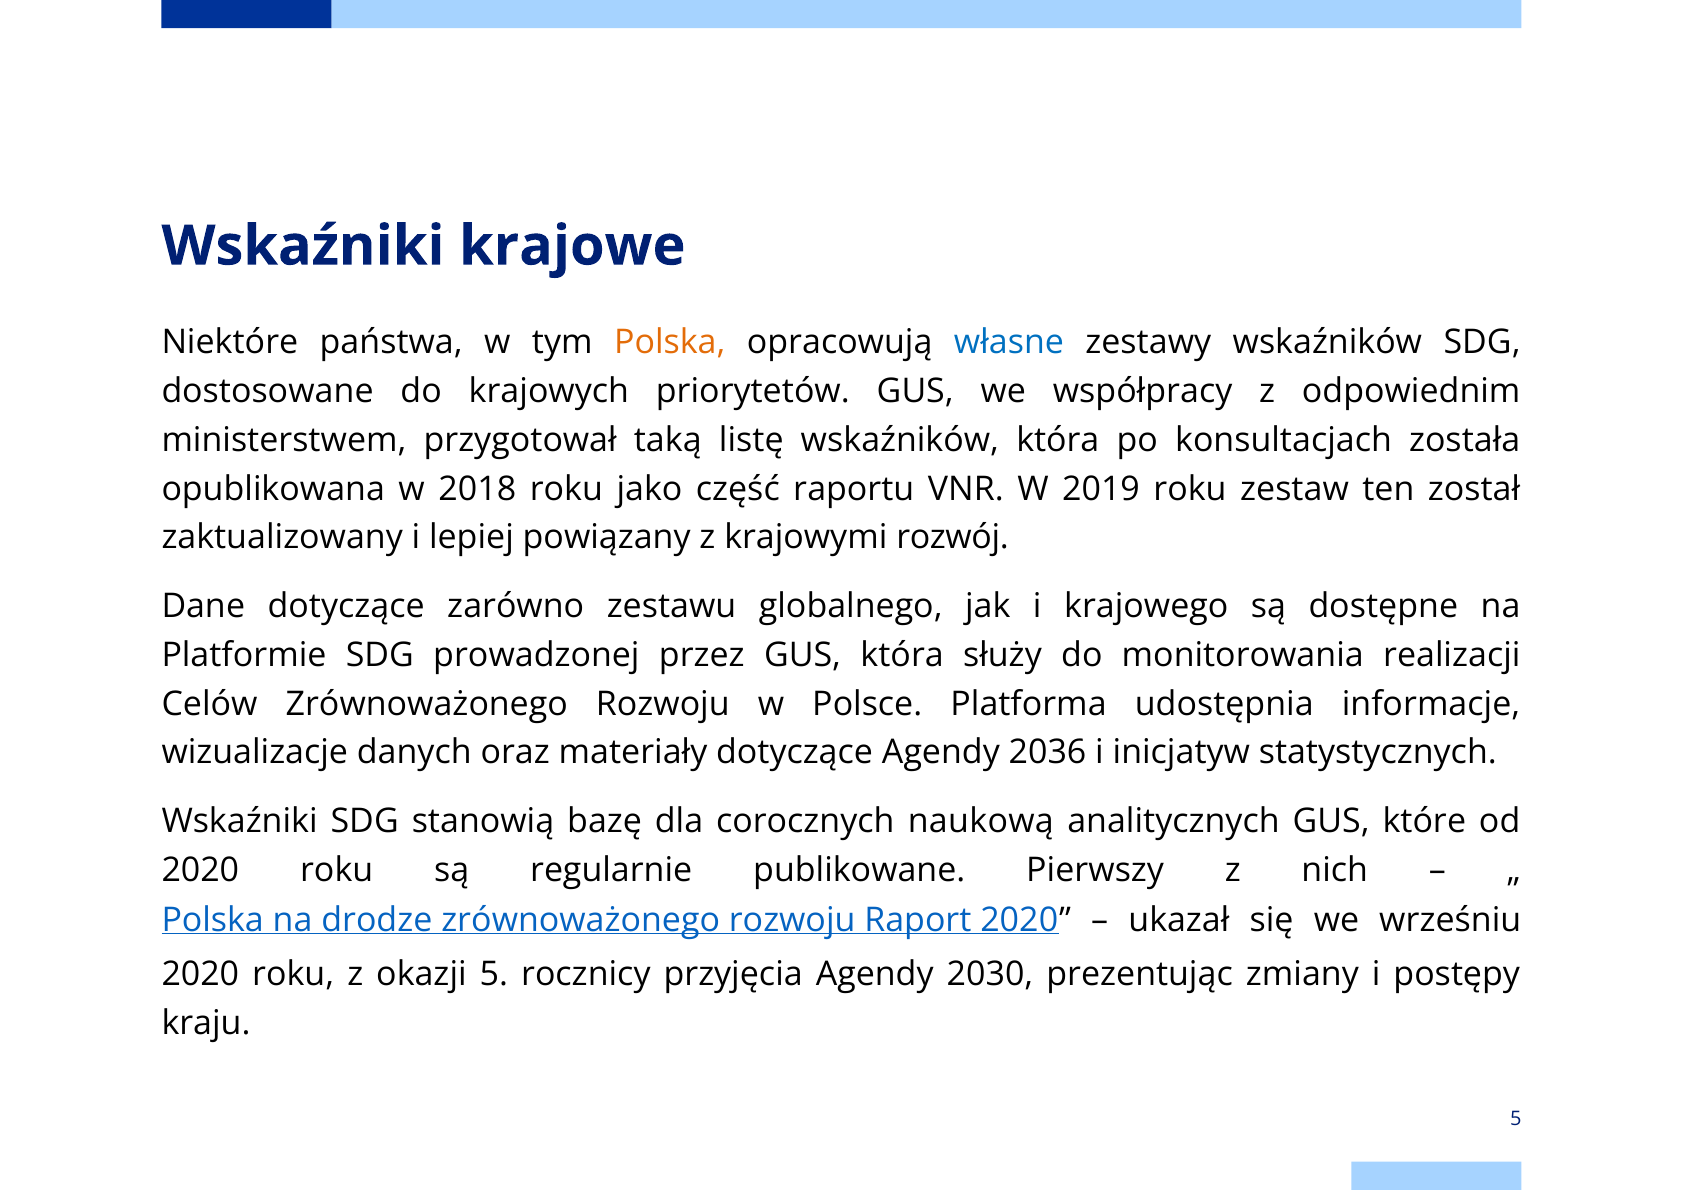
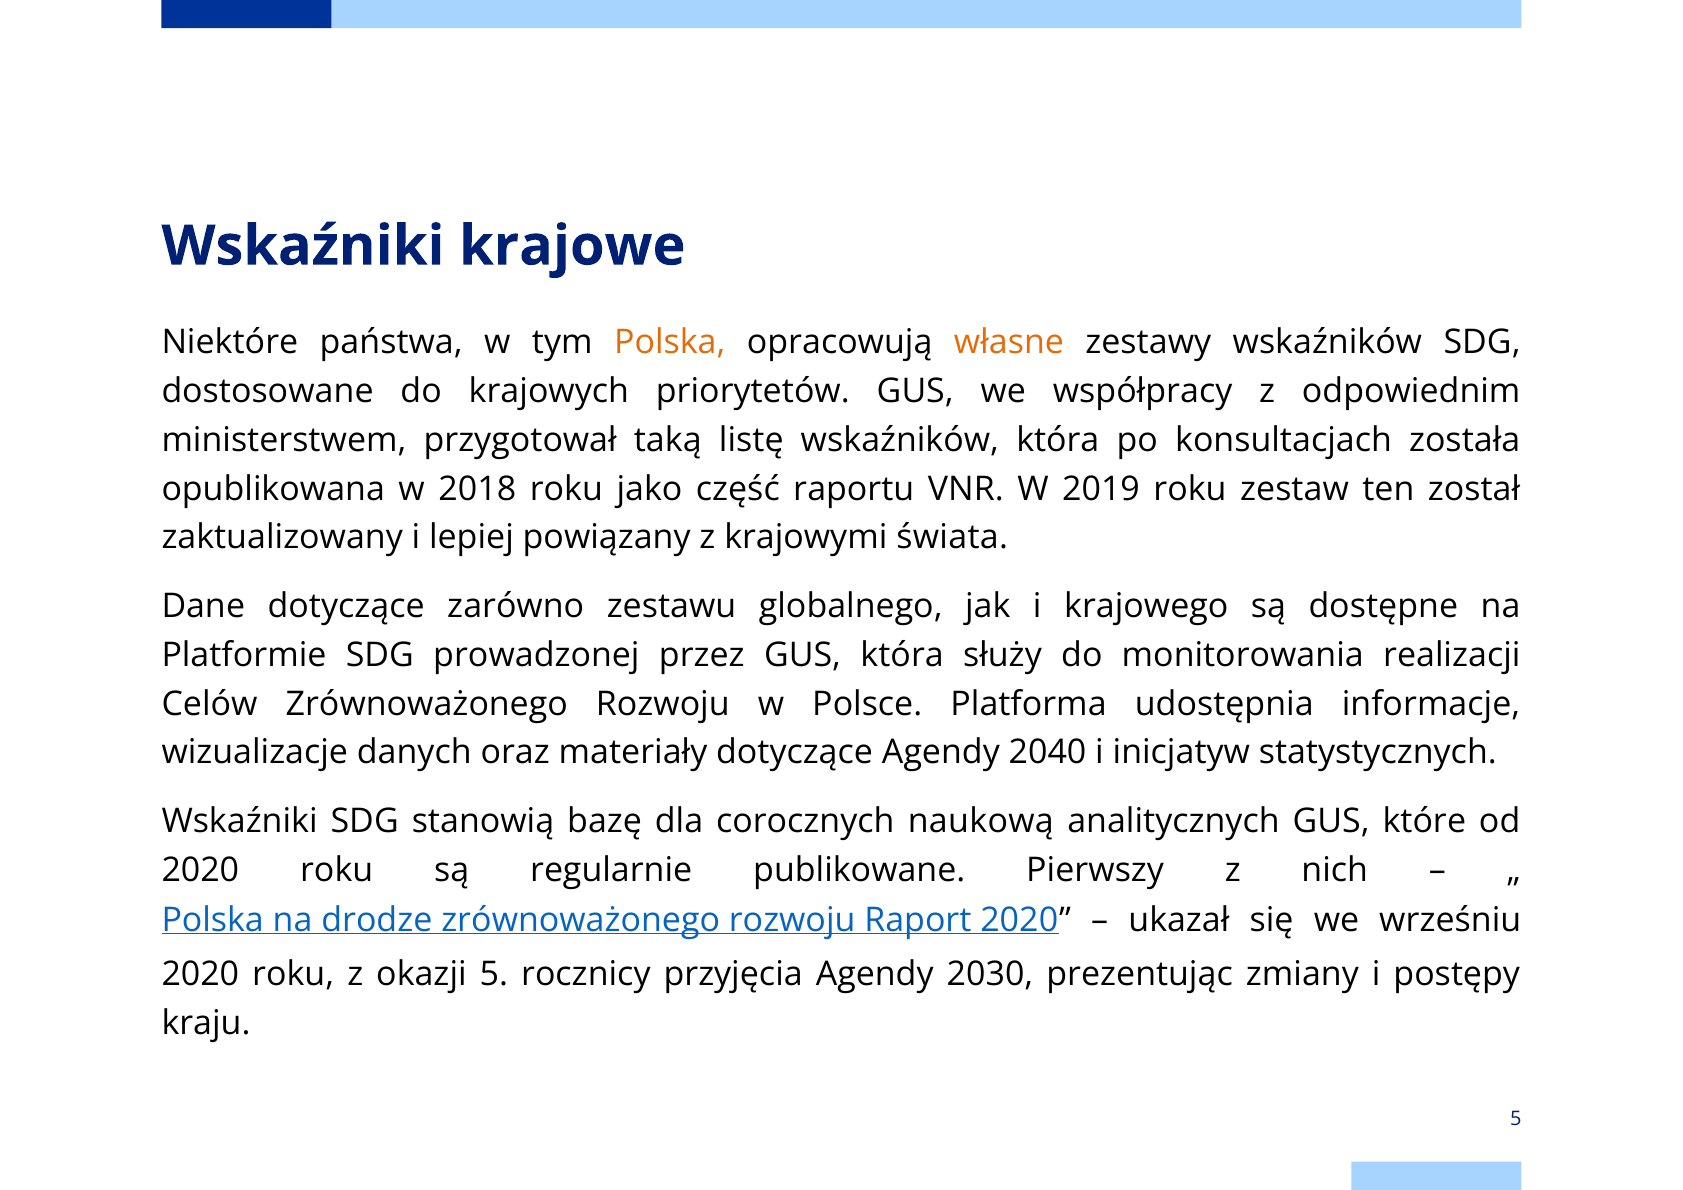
własne colour: blue -> orange
rozwój: rozwój -> świata
2036: 2036 -> 2040
